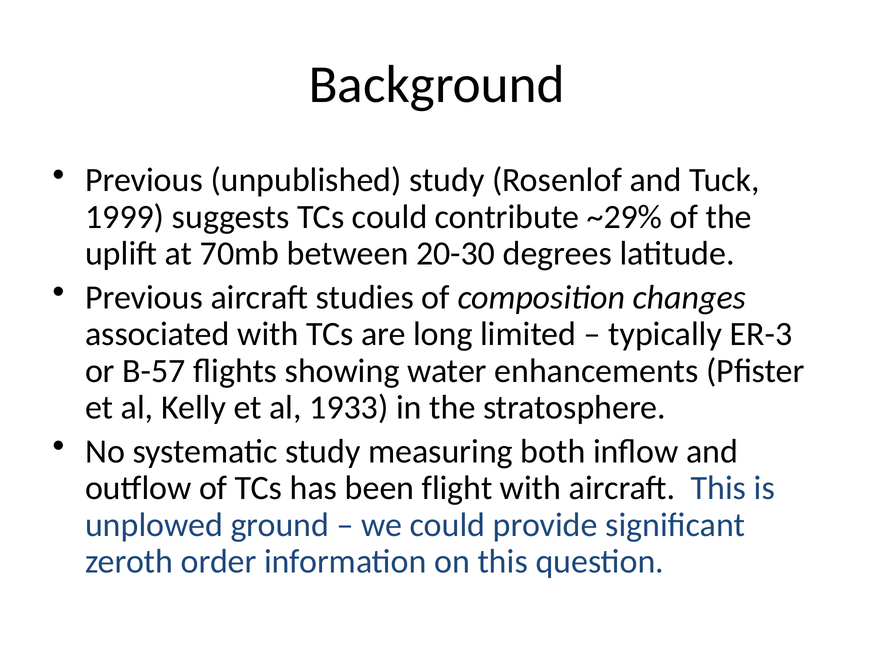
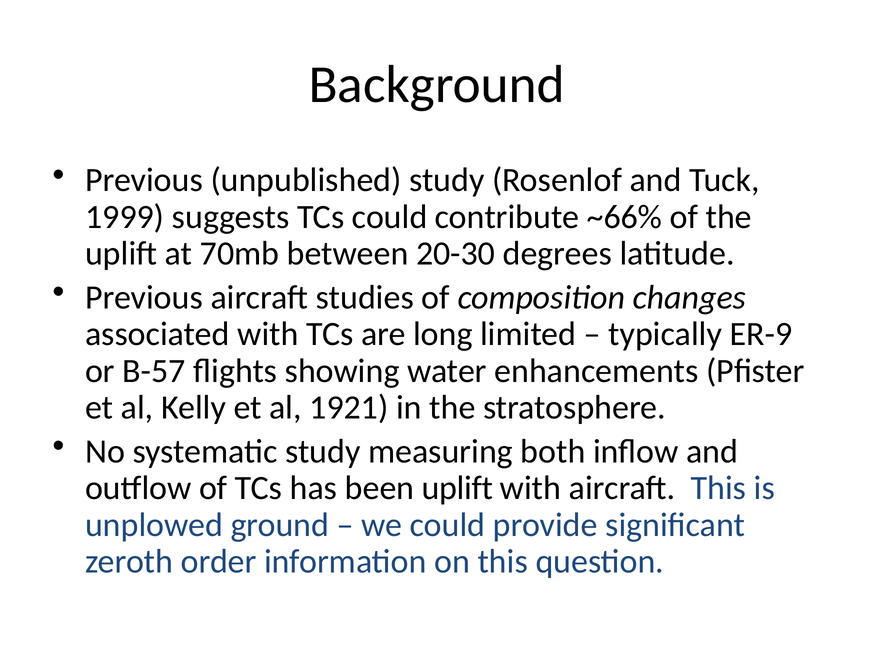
~29%: ~29% -> ~66%
ER-3: ER-3 -> ER-9
1933: 1933 -> 1921
been flight: flight -> uplift
